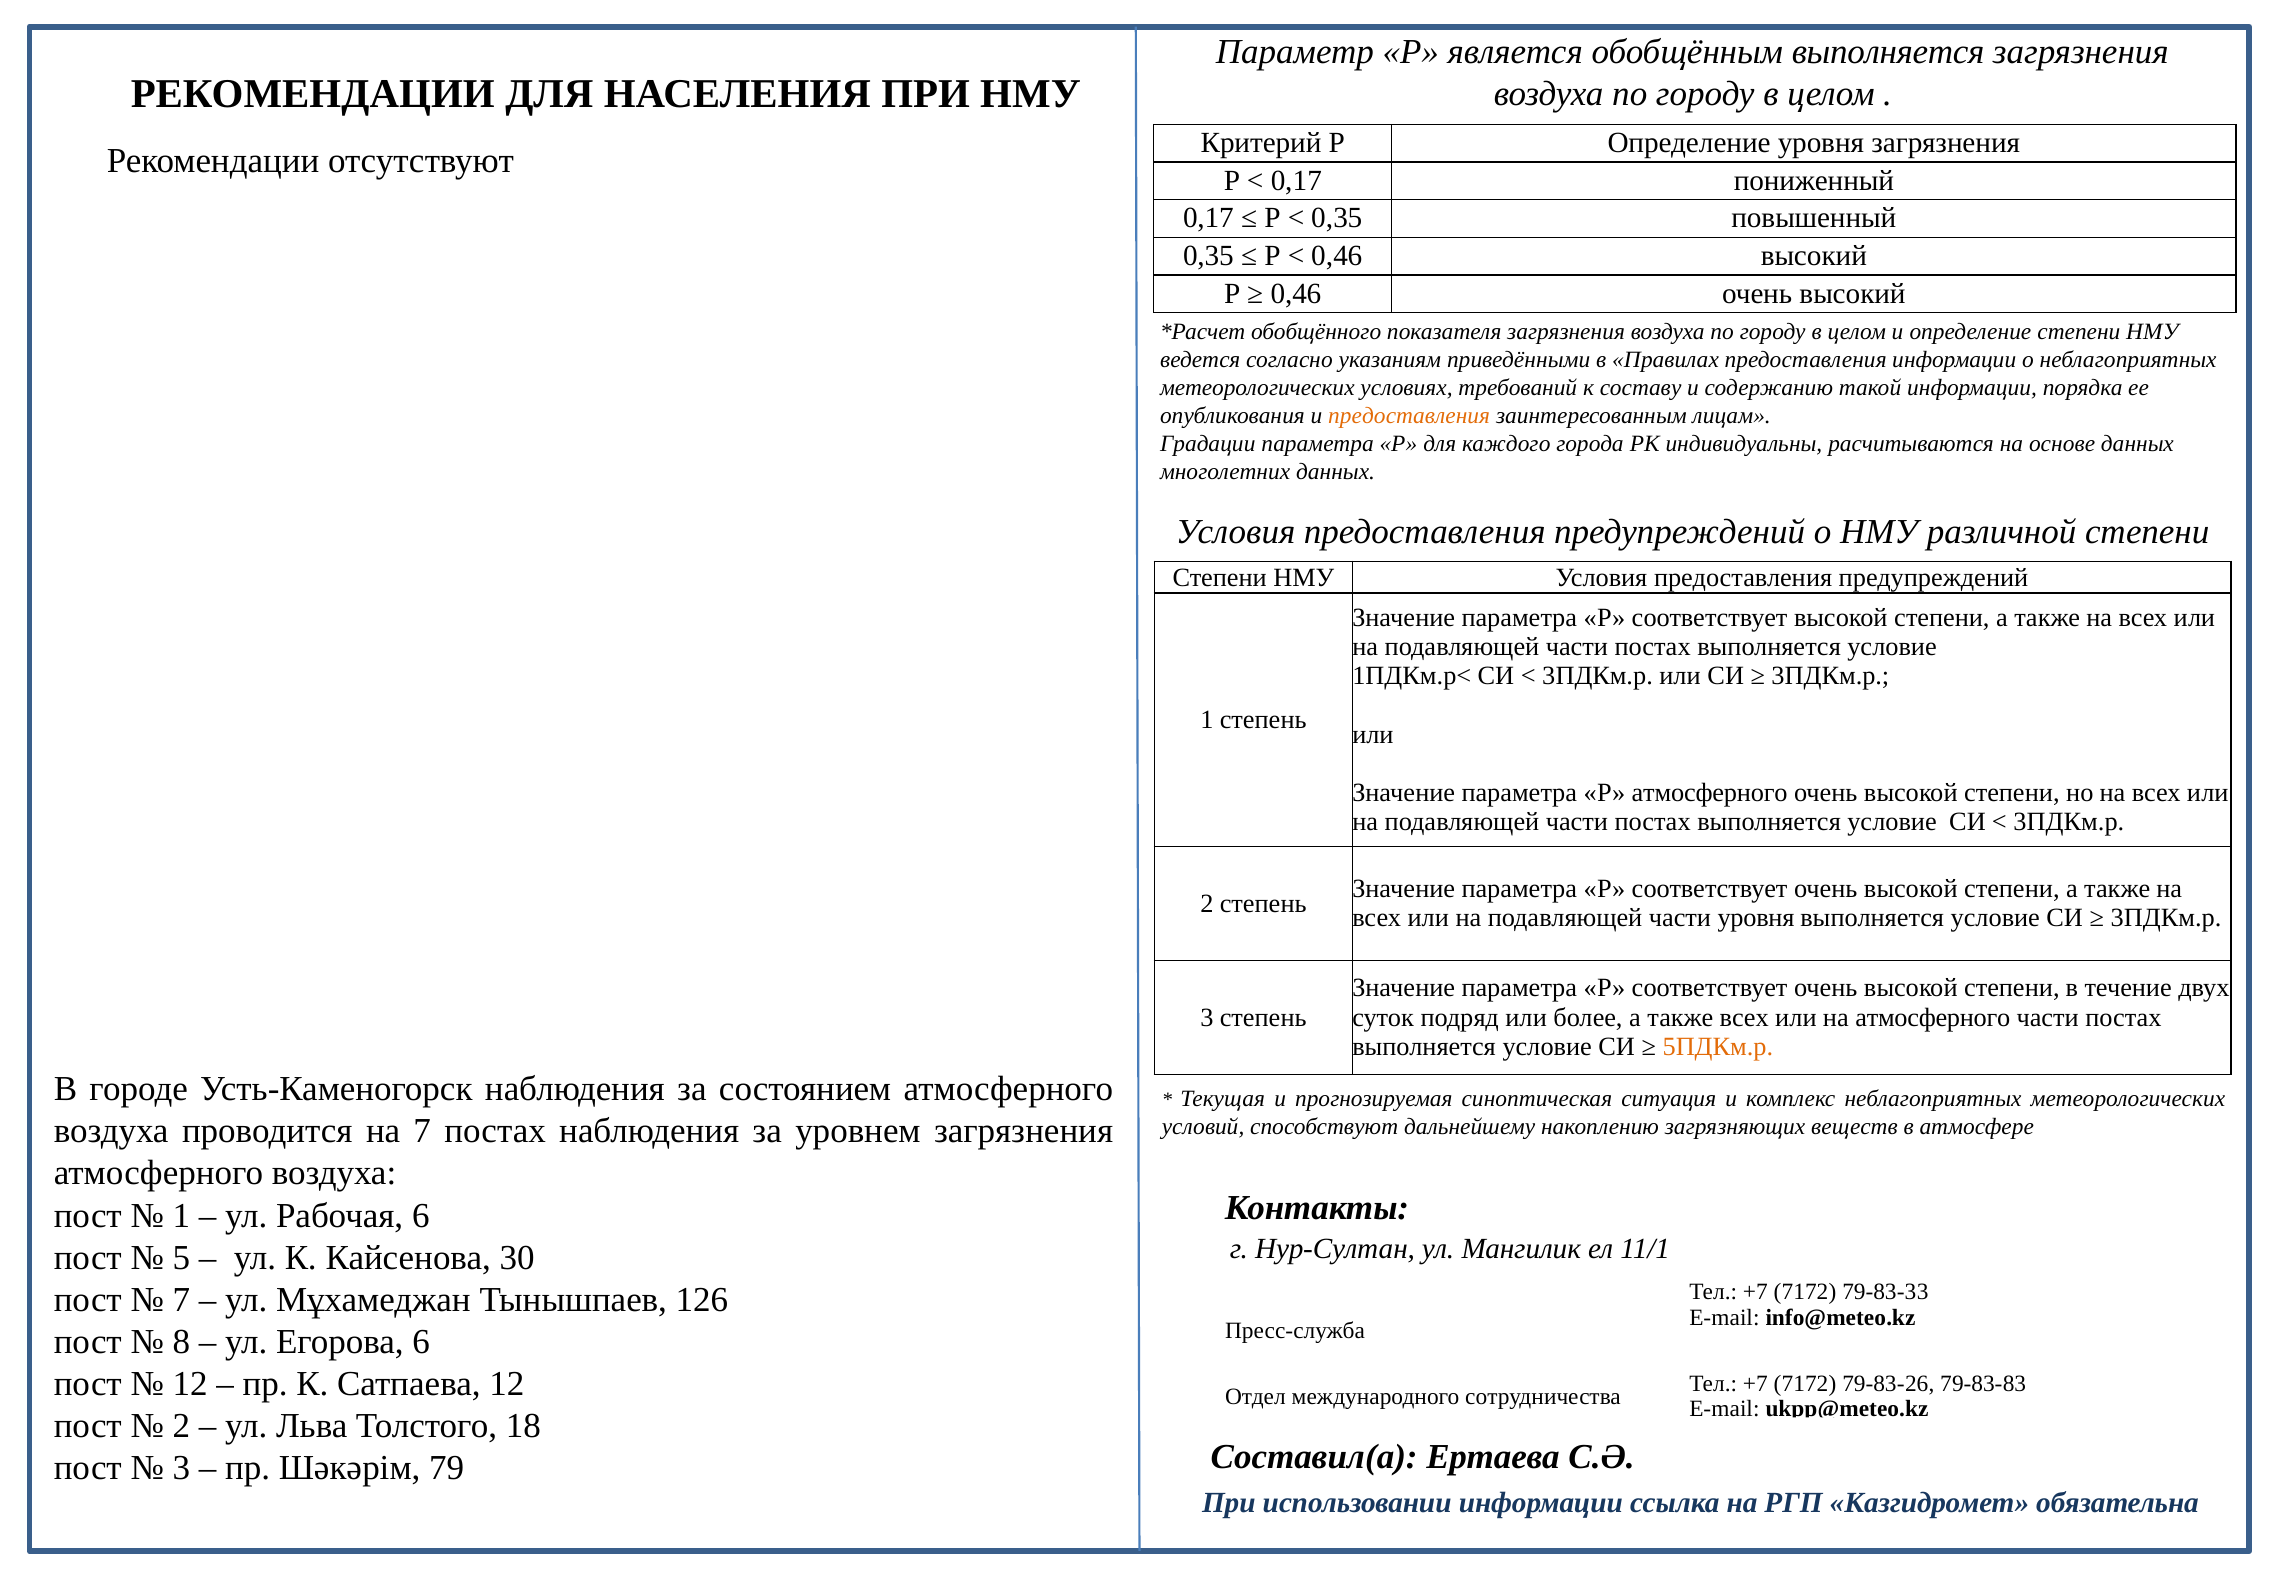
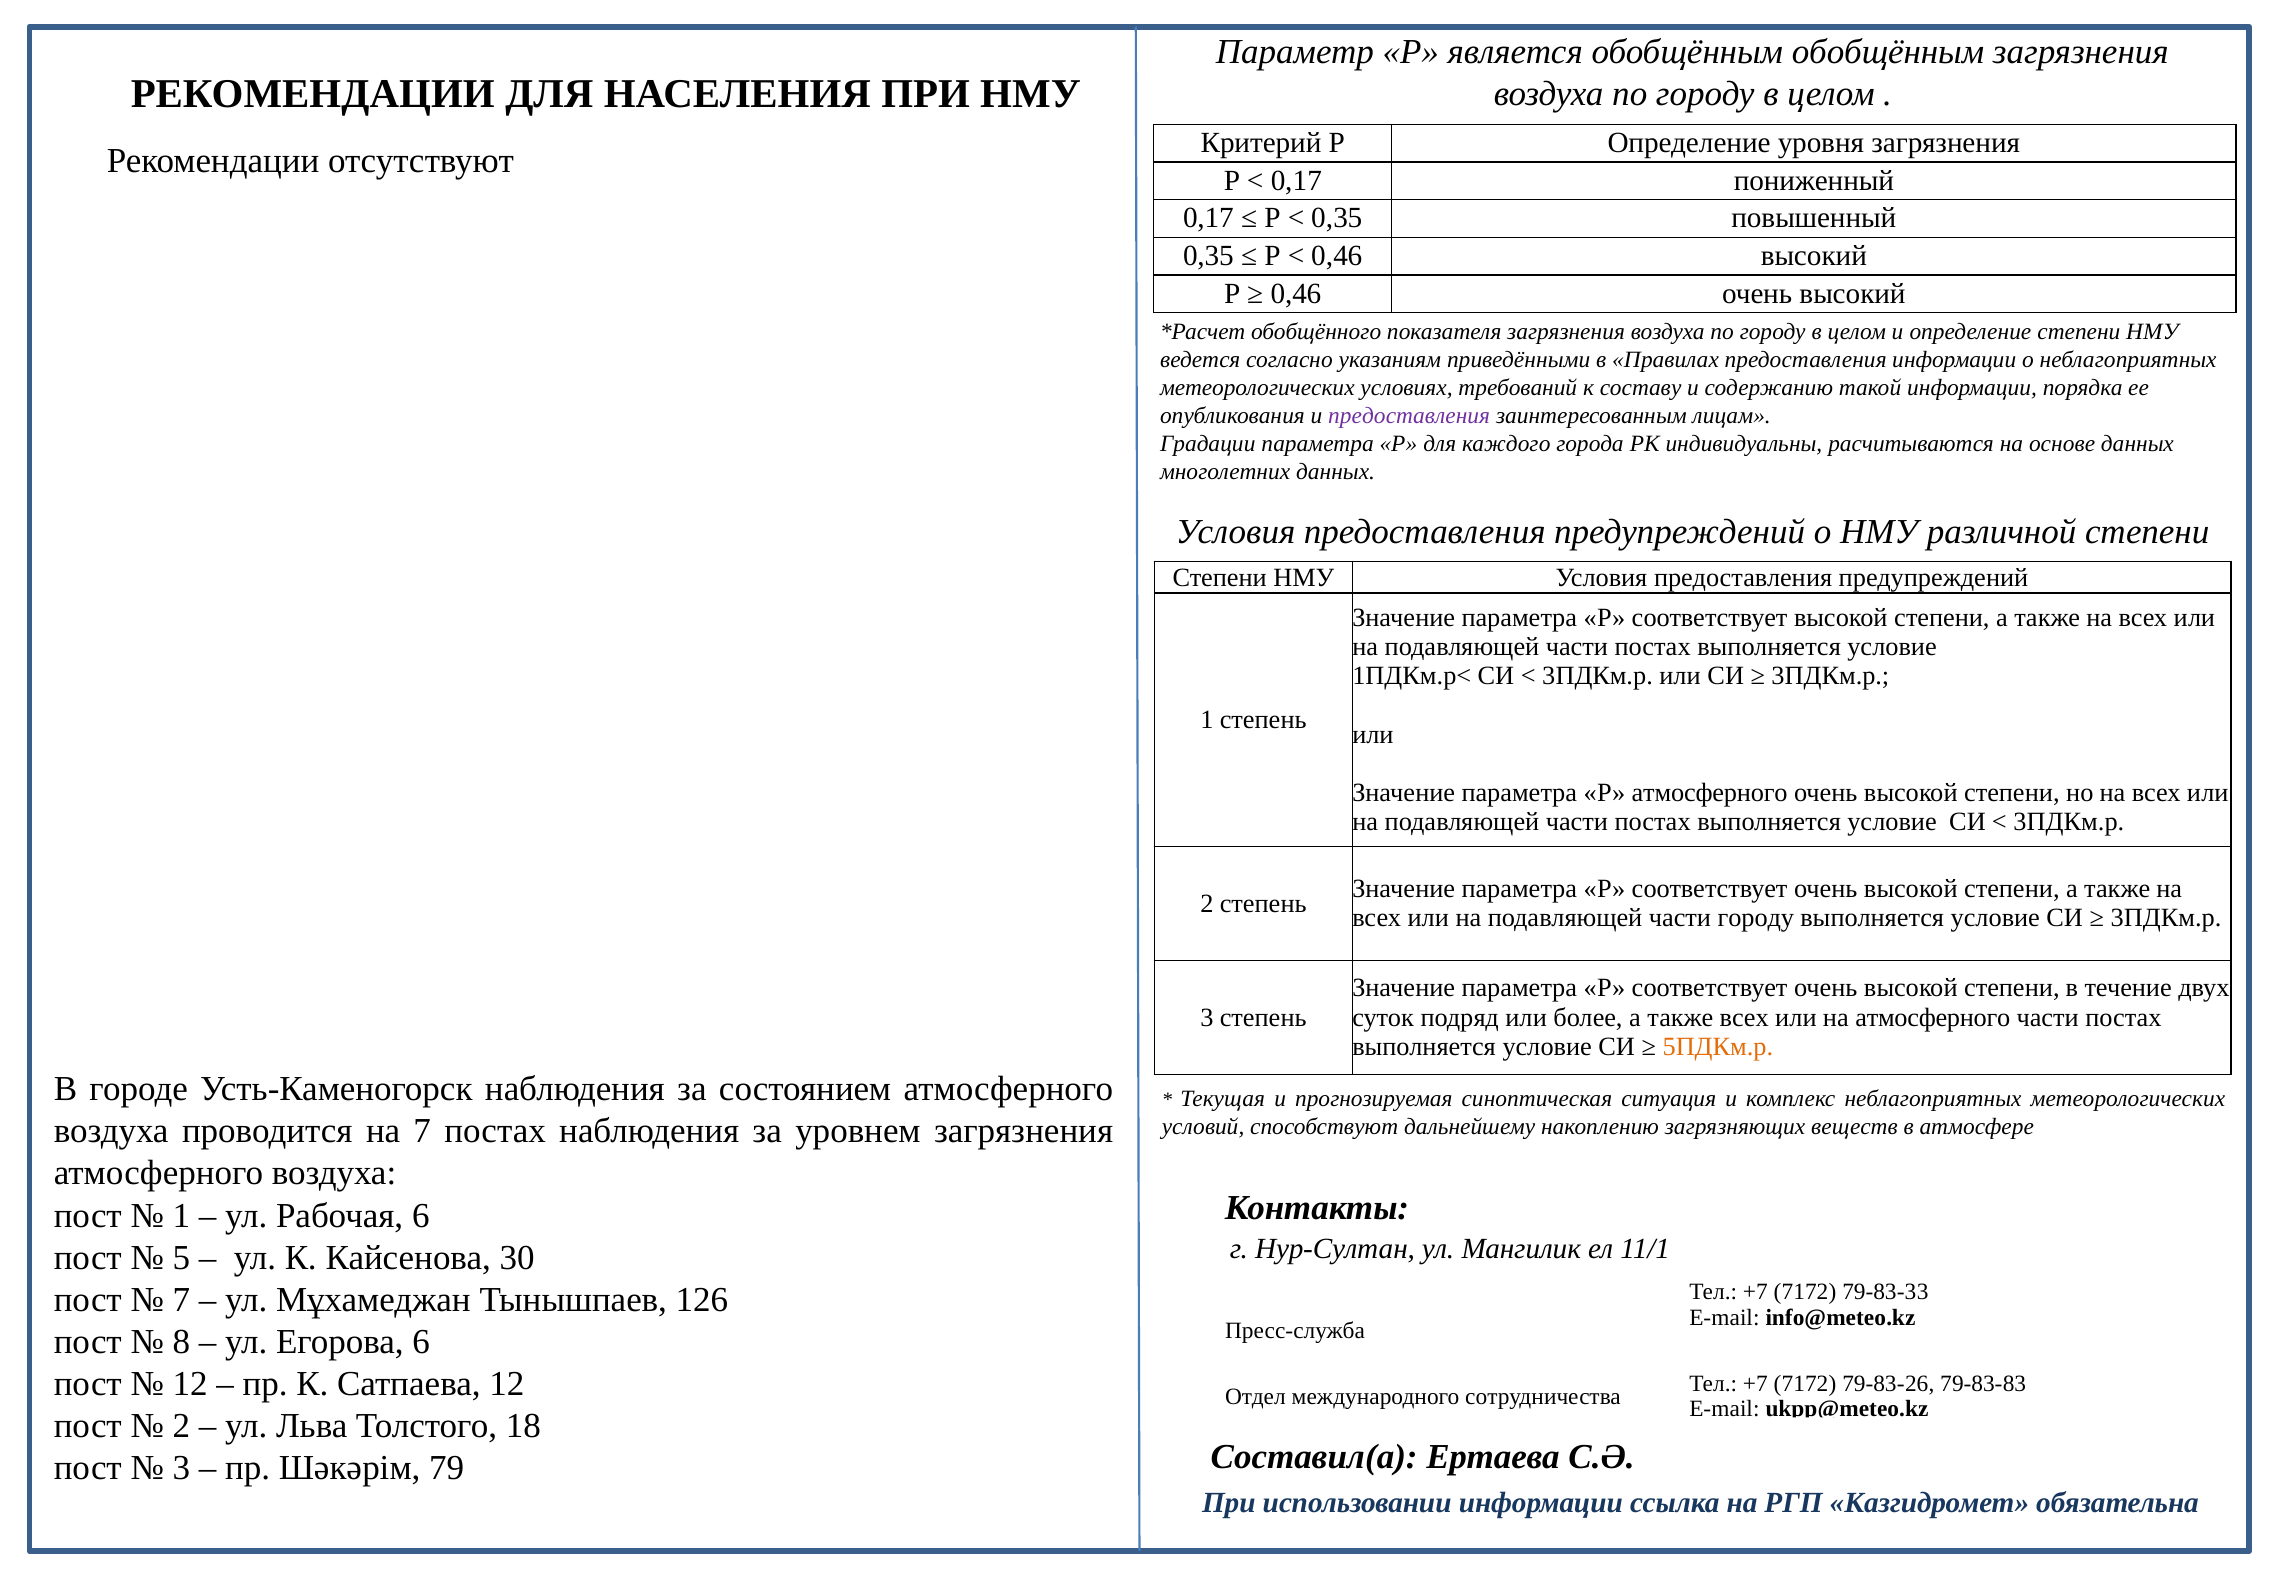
обобщённым выполняется: выполняется -> обобщённым
предоставления at (1409, 416) colour: orange -> purple
части уровня: уровня -> городу
